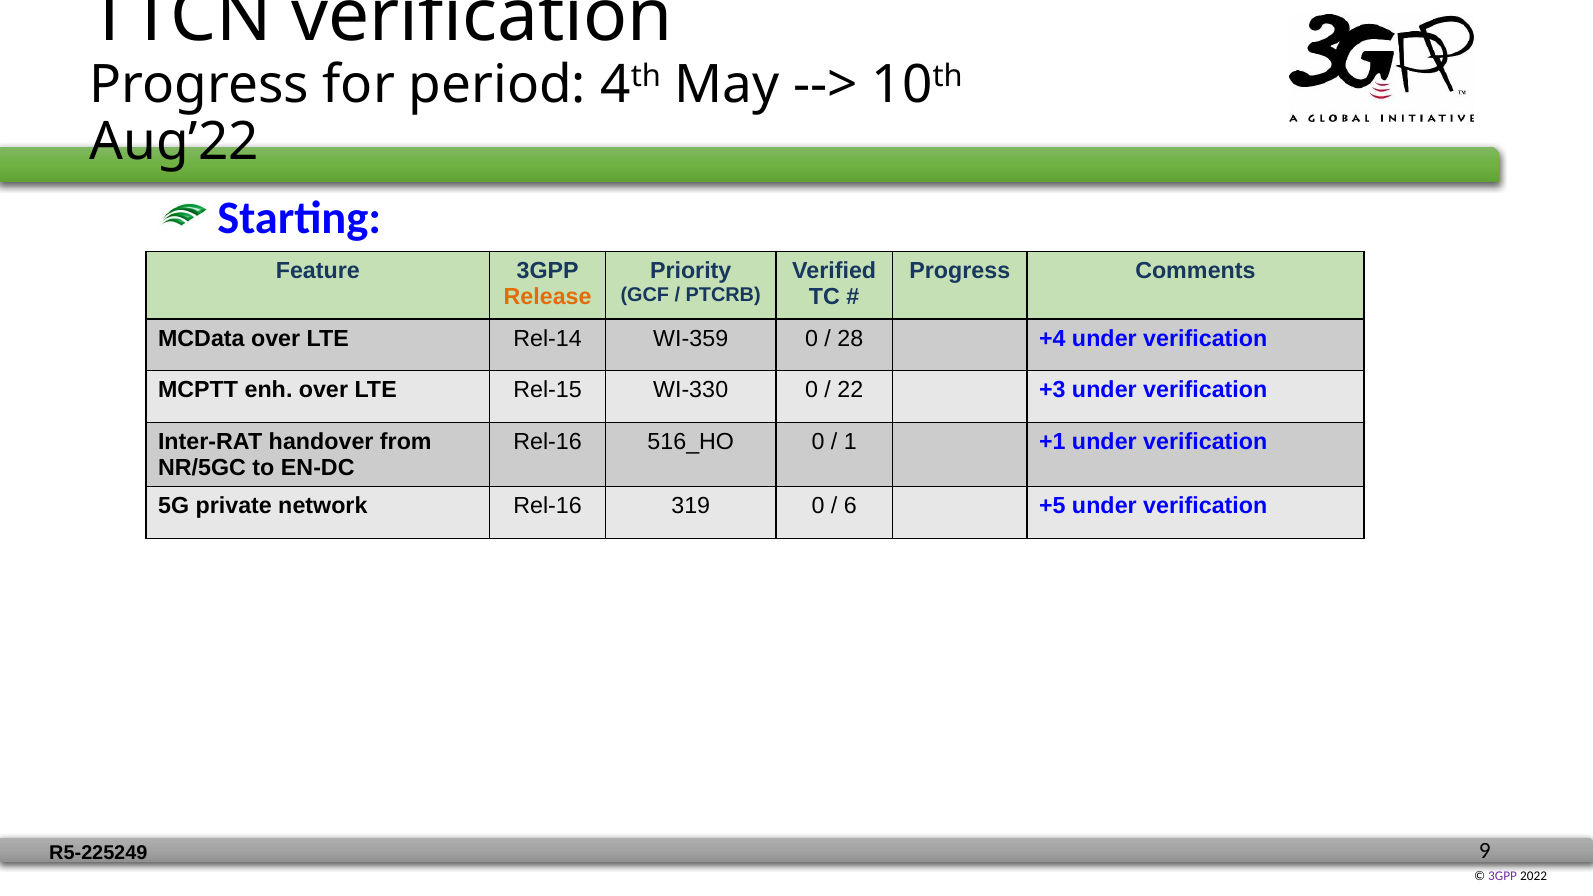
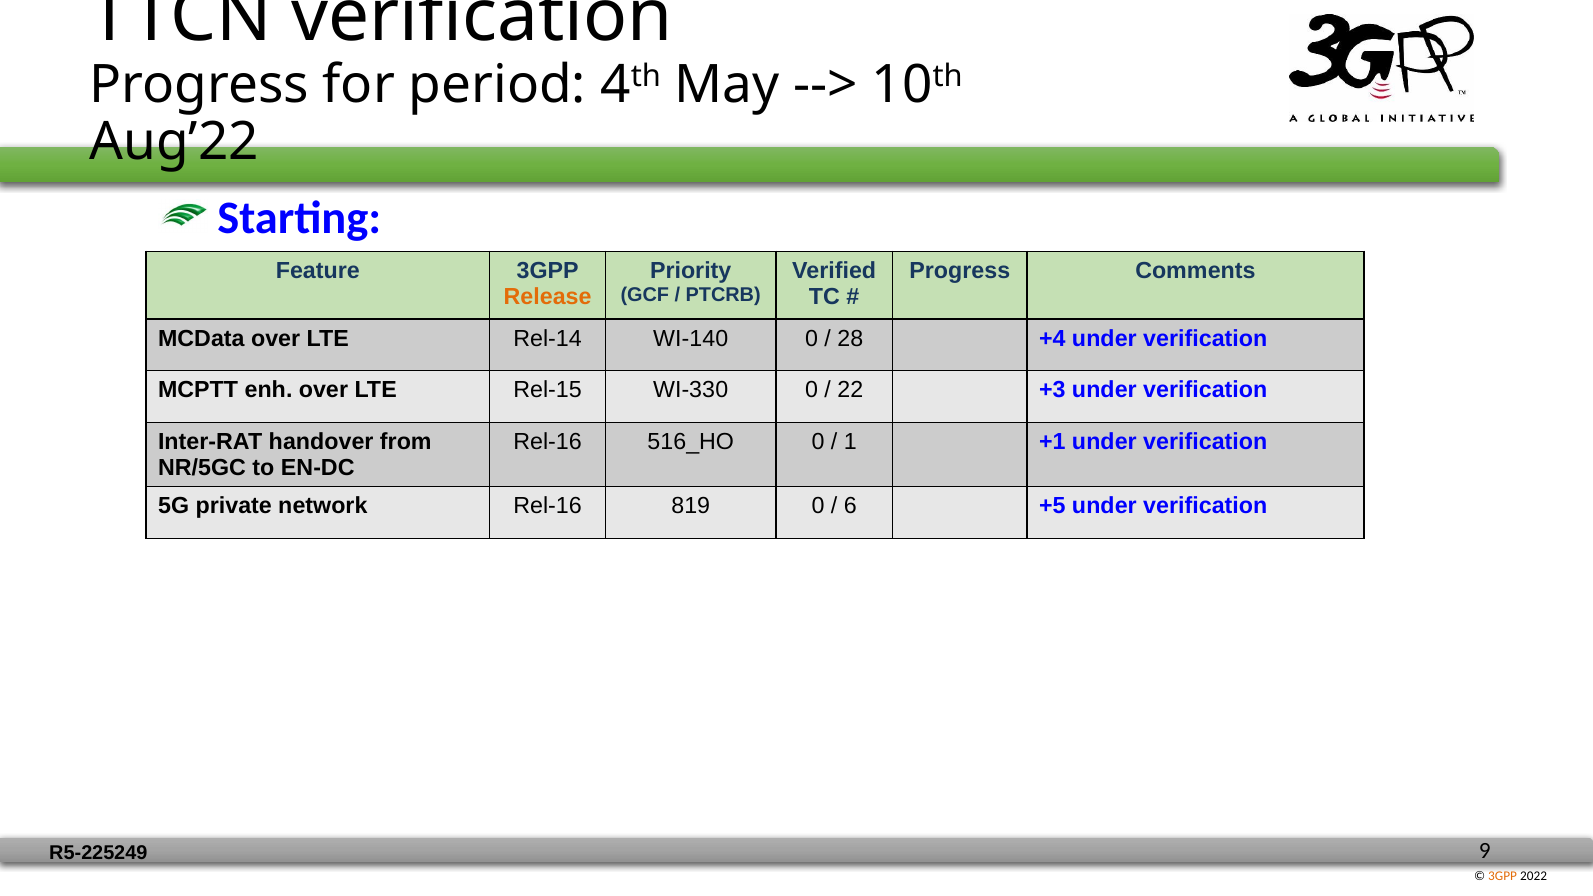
WI-359: WI-359 -> WI-140
319: 319 -> 819
3GPP at (1503, 876) colour: purple -> orange
